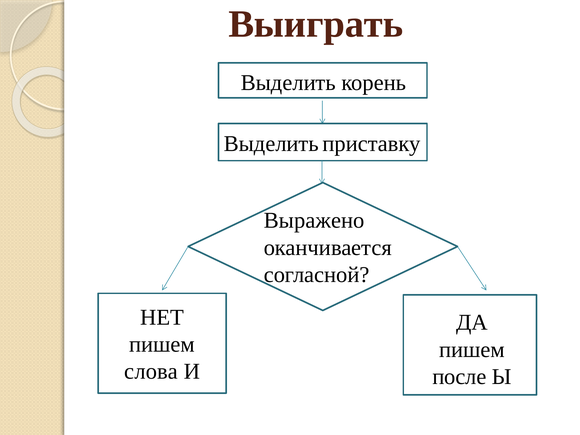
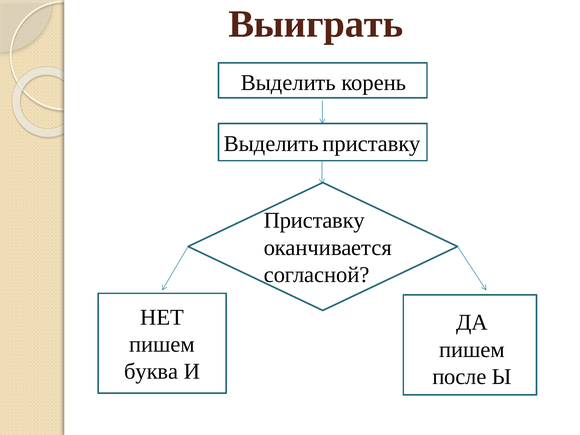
Выражено at (314, 221): Выражено -> Приставку
слова: слова -> буква
